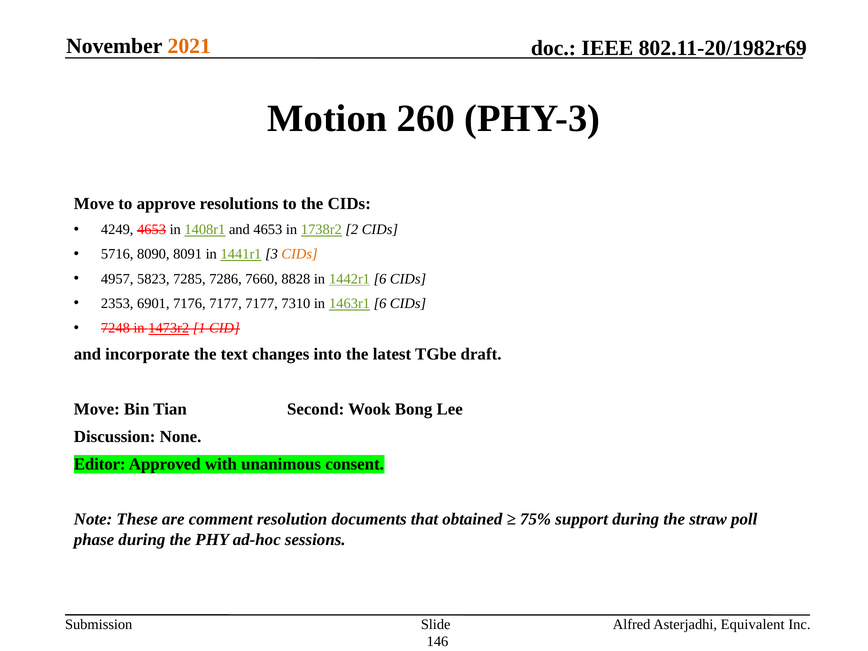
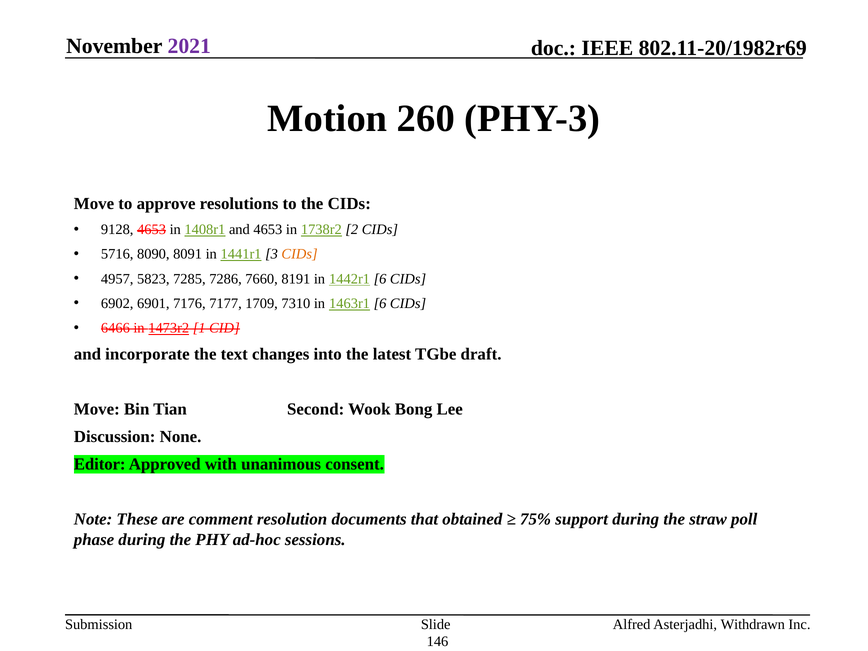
2021 colour: orange -> purple
4249: 4249 -> 9128
8828: 8828 -> 8191
2353: 2353 -> 6902
7177 7177: 7177 -> 1709
7248: 7248 -> 6466
Equivalent: Equivalent -> Withdrawn
